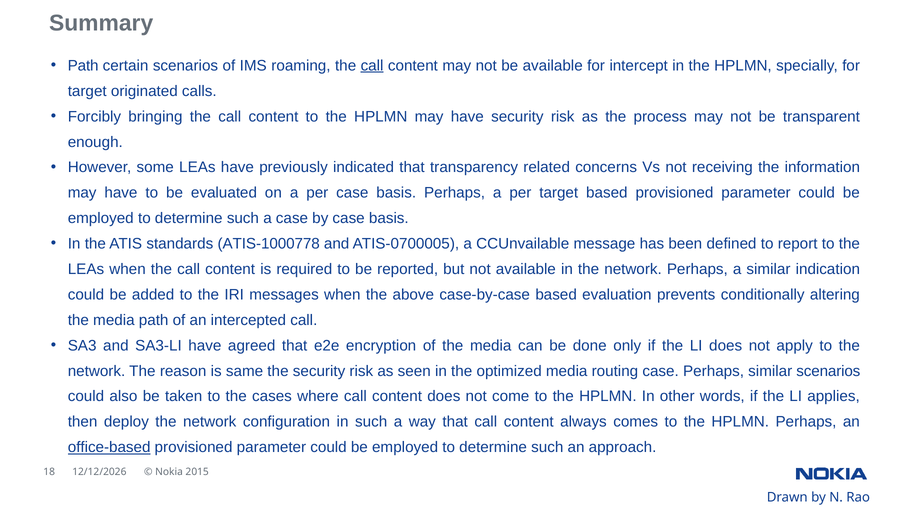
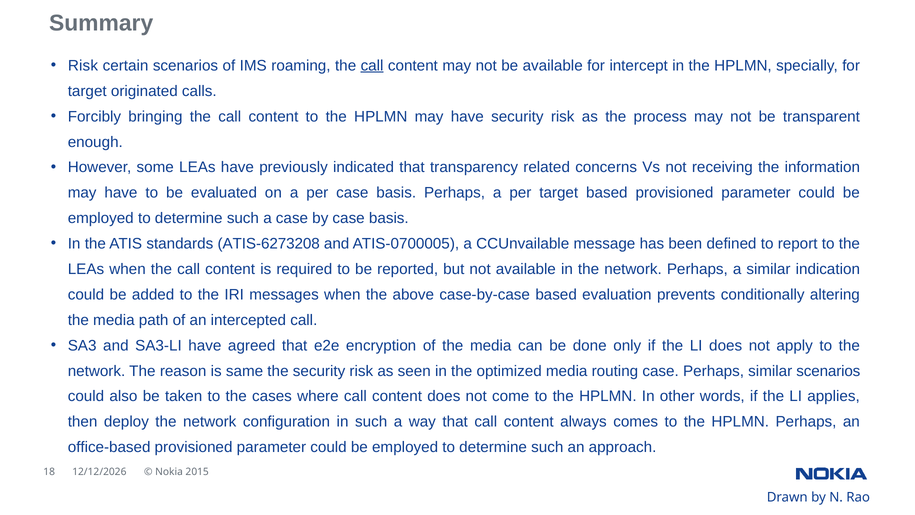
Path at (83, 66): Path -> Risk
ATIS-1000778: ATIS-1000778 -> ATIS-6273208
office-based underline: present -> none
